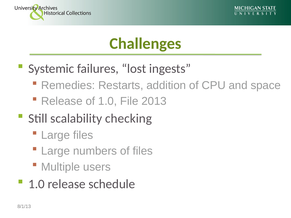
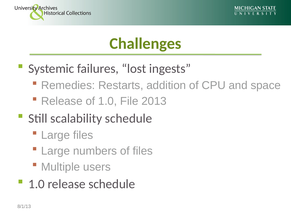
scalability checking: checking -> schedule
